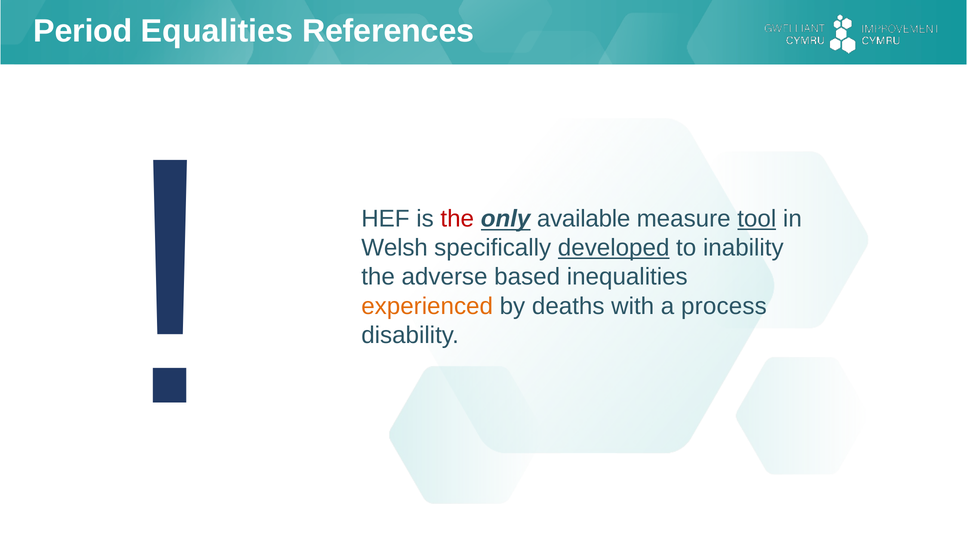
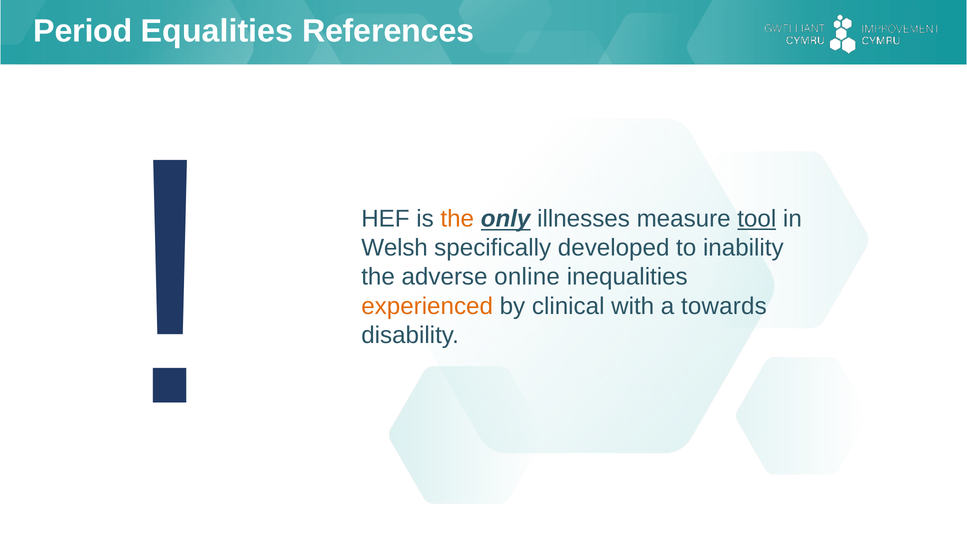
the at (457, 219) colour: red -> orange
available: available -> illnesses
developed underline: present -> none
based: based -> online
deaths: deaths -> clinical
process: process -> towards
